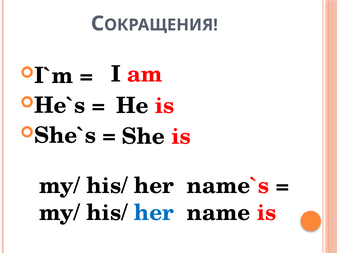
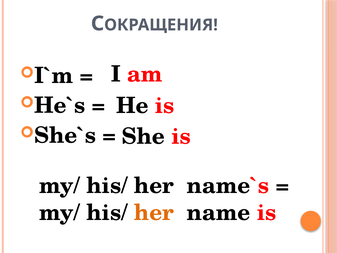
her at (154, 212) colour: blue -> orange
